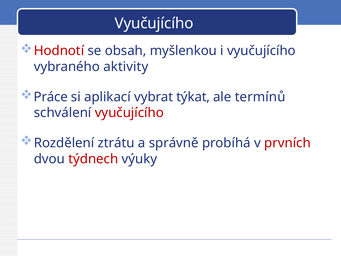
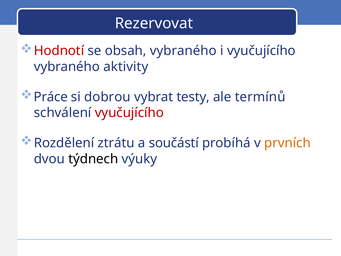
Vyučujícího at (154, 23): Vyučujícího -> Rezervovat
obsah myšlenkou: myšlenkou -> vybraného
aplikací: aplikací -> dobrou
týkat: týkat -> testy
správně: správně -> součástí
prvních colour: red -> orange
týdnech colour: red -> black
